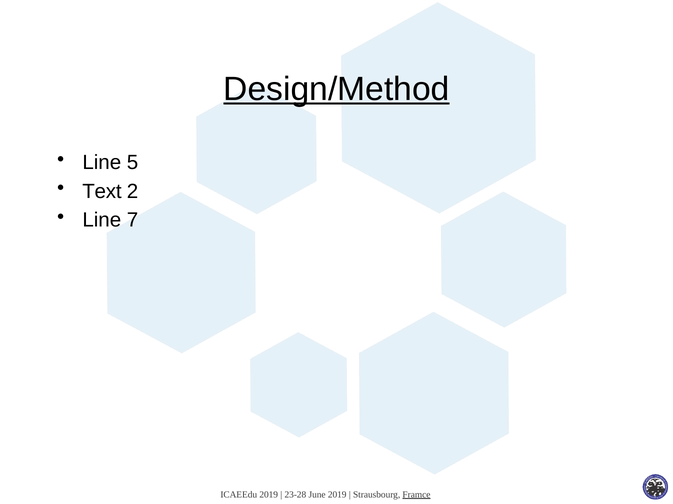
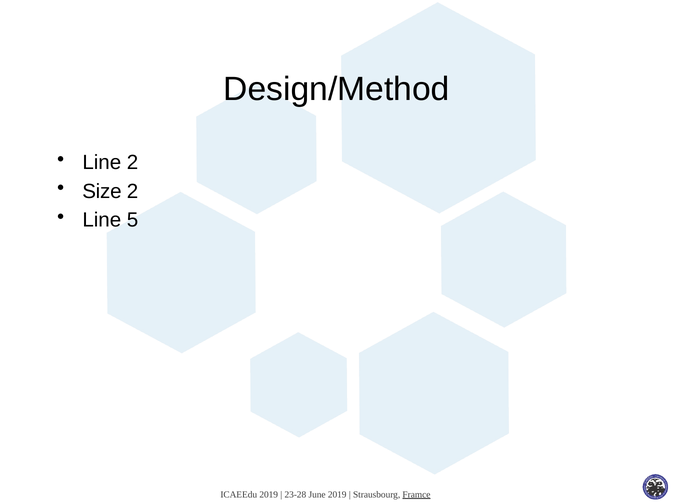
Design/Method underline: present -> none
Line 5: 5 -> 2
Text: Text -> Size
7: 7 -> 5
